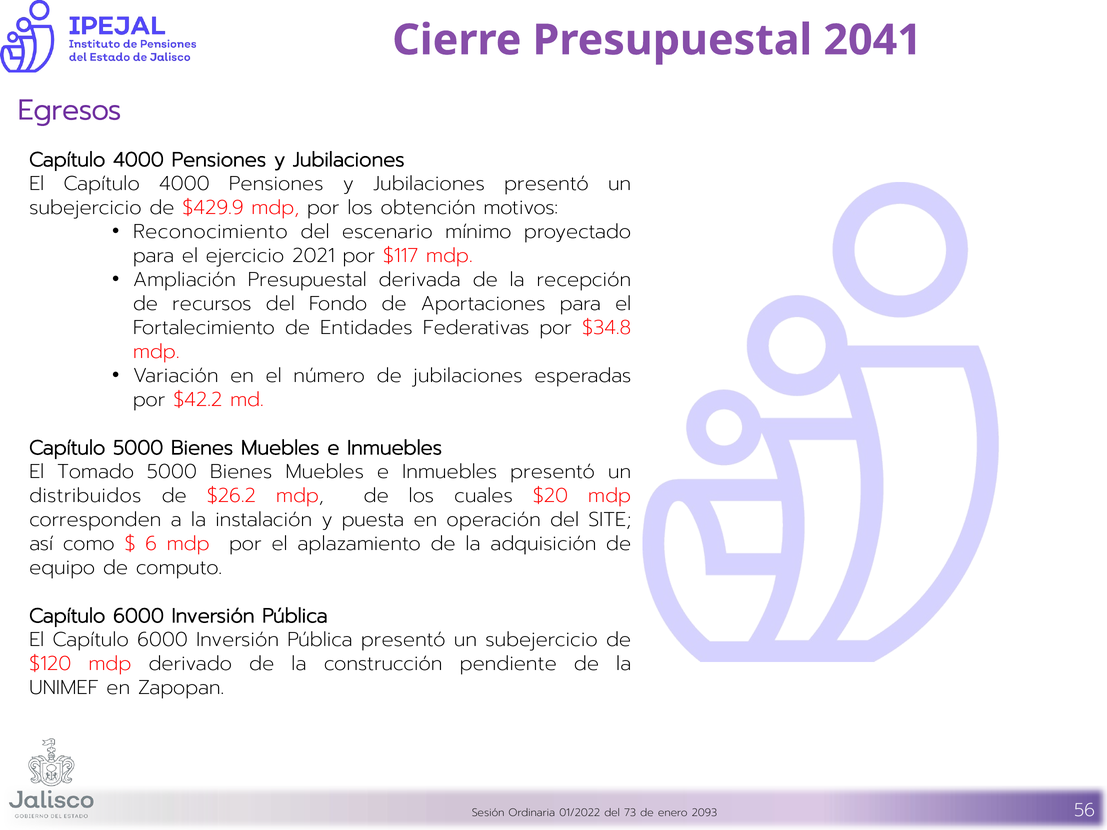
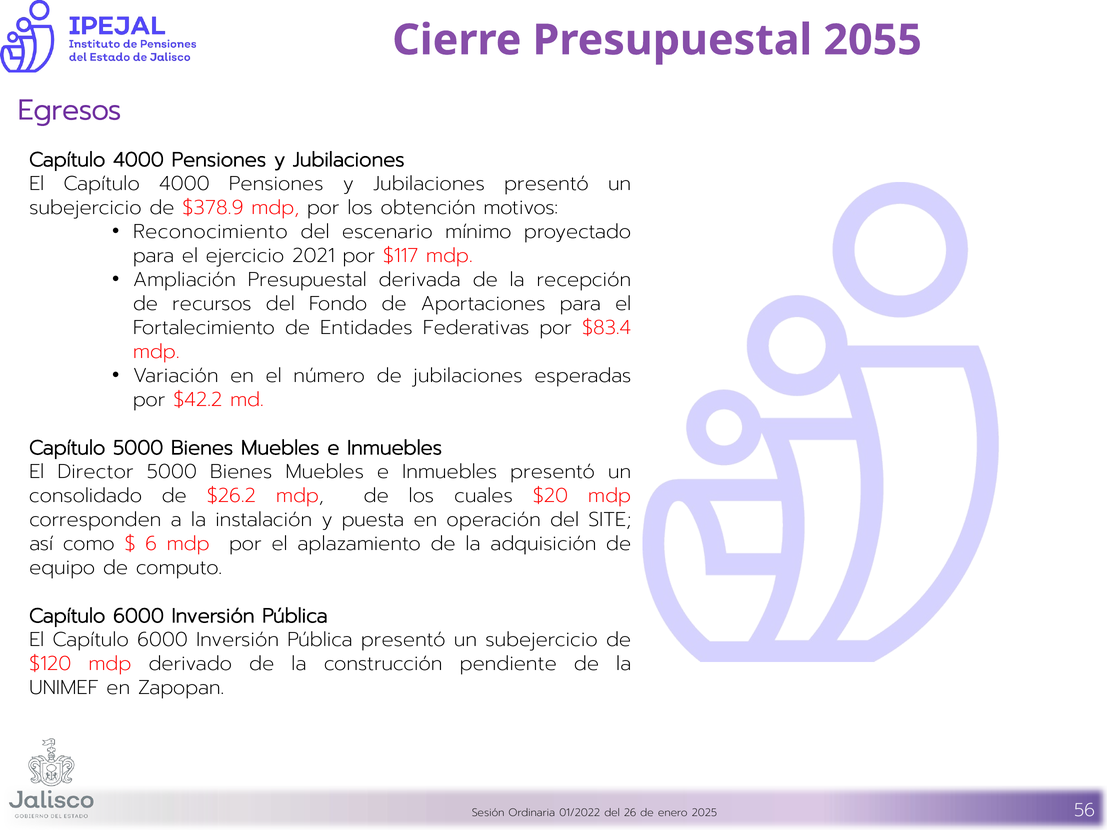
2041: 2041 -> 2055
$429.9: $429.9 -> $378.9
$34.8: $34.8 -> $83.4
Tomado: Tomado -> Director
distribuidos: distribuidos -> consolidado
73: 73 -> 26
2093: 2093 -> 2025
